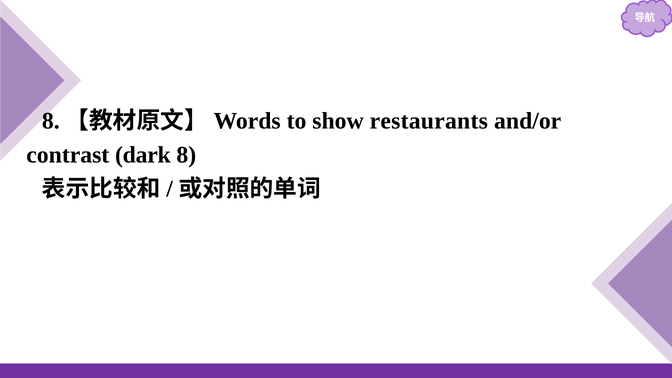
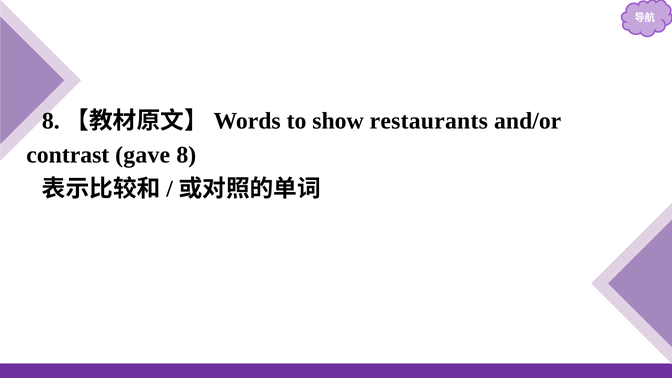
dark: dark -> gave
